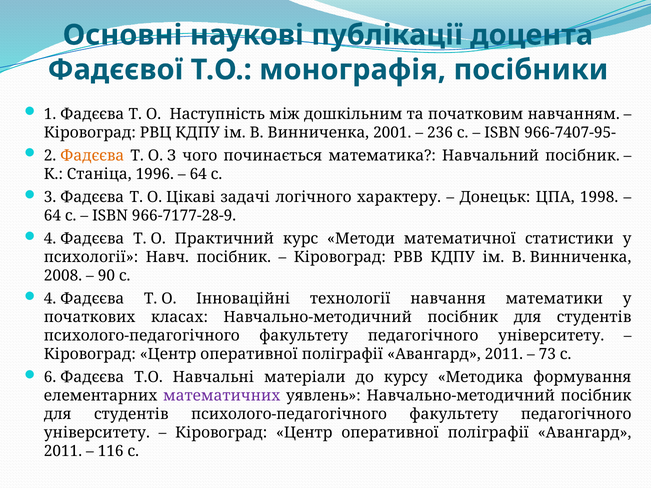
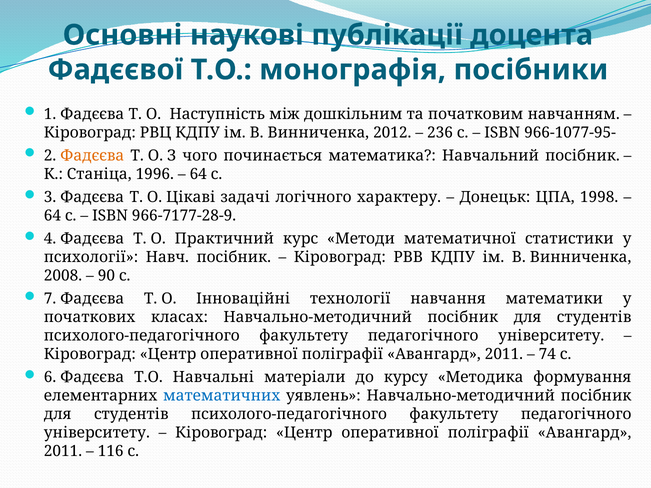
2001: 2001 -> 2012
966-7407-95-: 966-7407-95- -> 966-1077-95-
4 at (50, 299): 4 -> 7
73: 73 -> 74
математичних colour: purple -> blue
